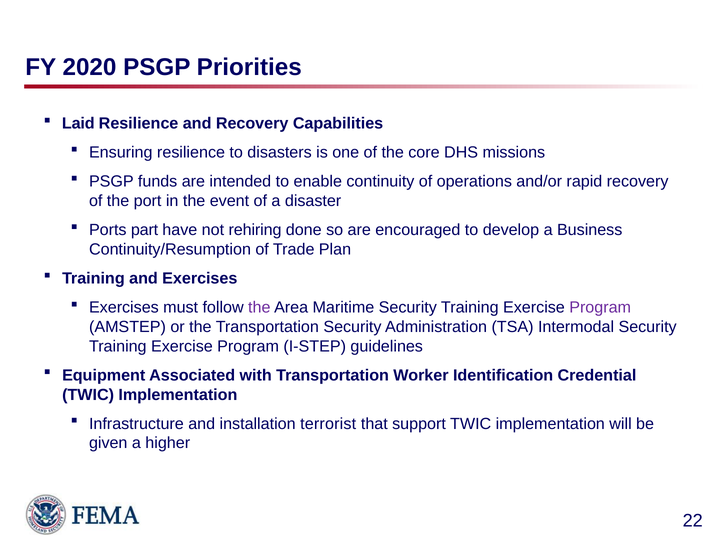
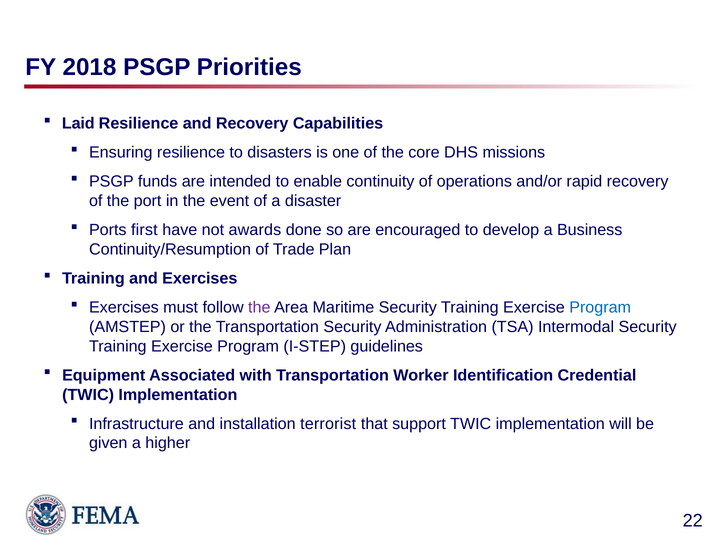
2020: 2020 -> 2018
part: part -> first
rehiring: rehiring -> awards
Program at (600, 308) colour: purple -> blue
